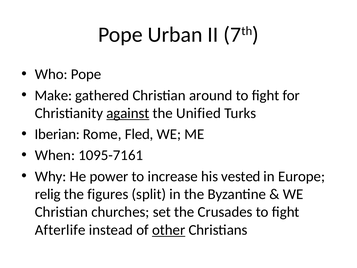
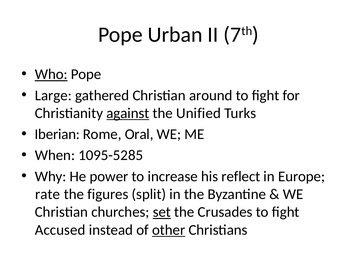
Who underline: none -> present
Make: Make -> Large
Fled: Fled -> Oral
1095-7161: 1095-7161 -> 1095-5285
vested: vested -> reflect
relig: relig -> rate
set underline: none -> present
Afterlife: Afterlife -> Accused
